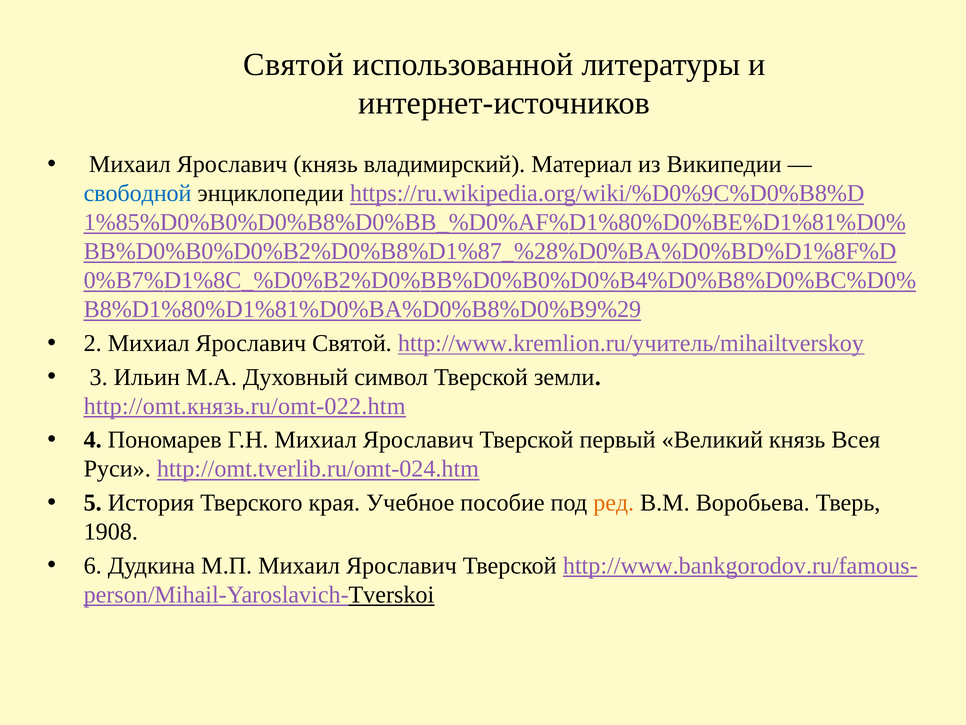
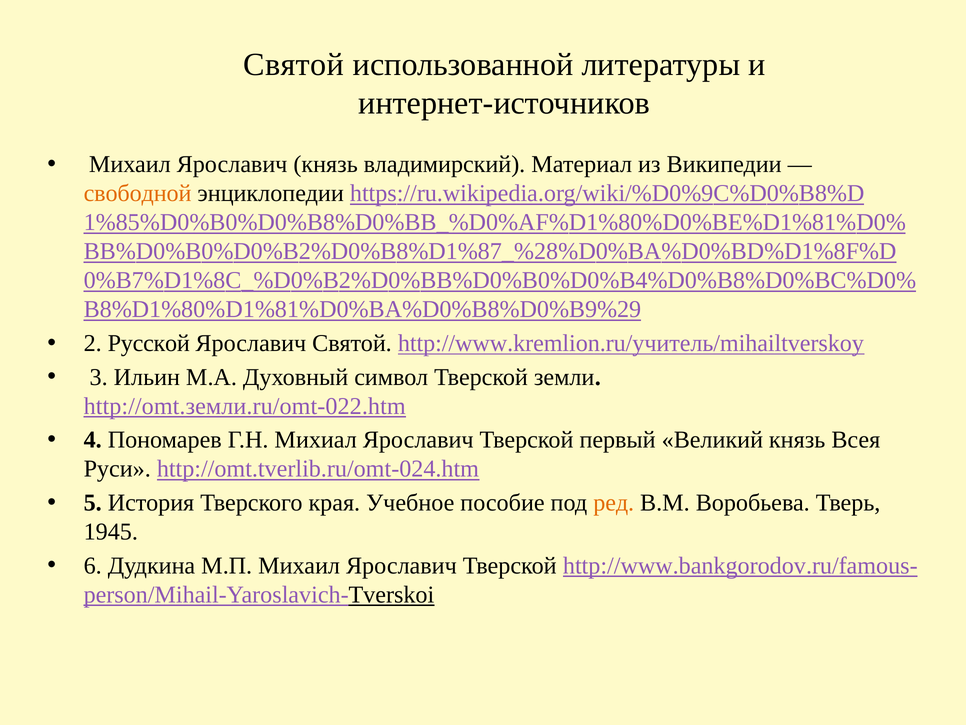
свободной colour: blue -> orange
2 Михиал: Михиал -> Русской
http://omt.князь.ru/omt-022.htm: http://omt.князь.ru/omt-022.htm -> http://omt.земли.ru/omt-022.htm
1908: 1908 -> 1945
